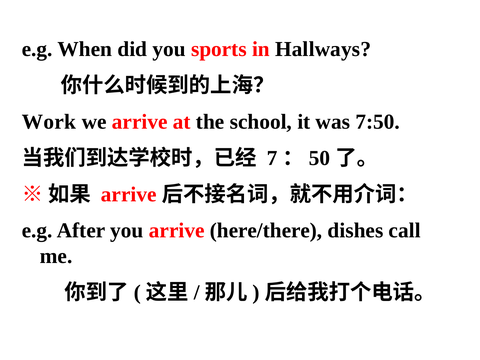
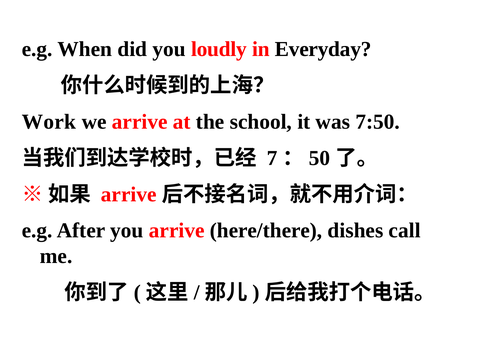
sports: sports -> loudly
Hallways: Hallways -> Everyday
